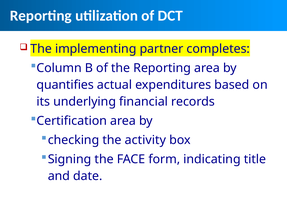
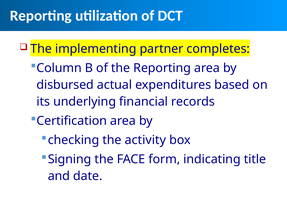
quantifies: quantifies -> disbursed
